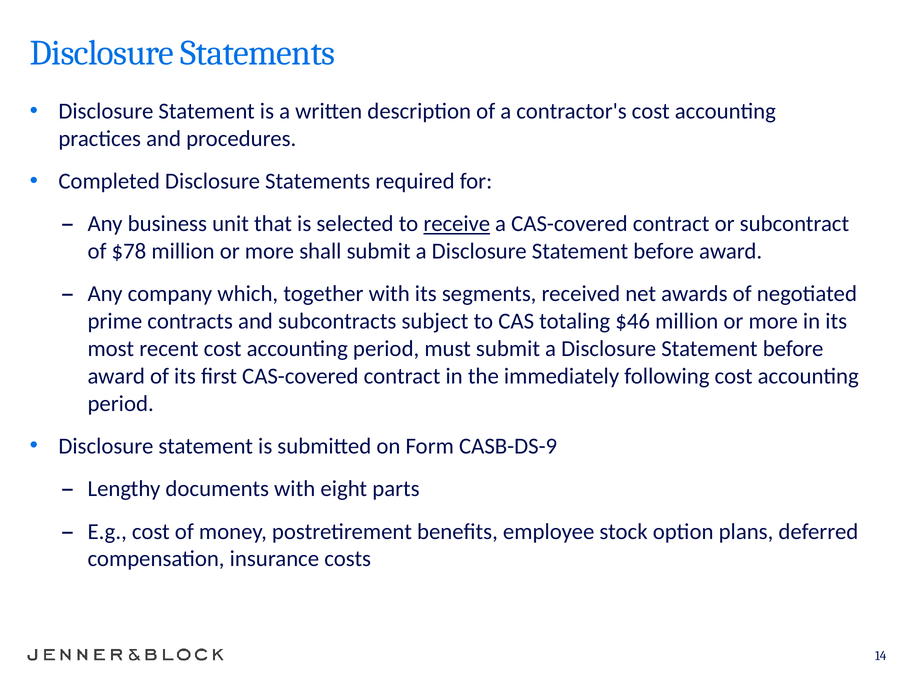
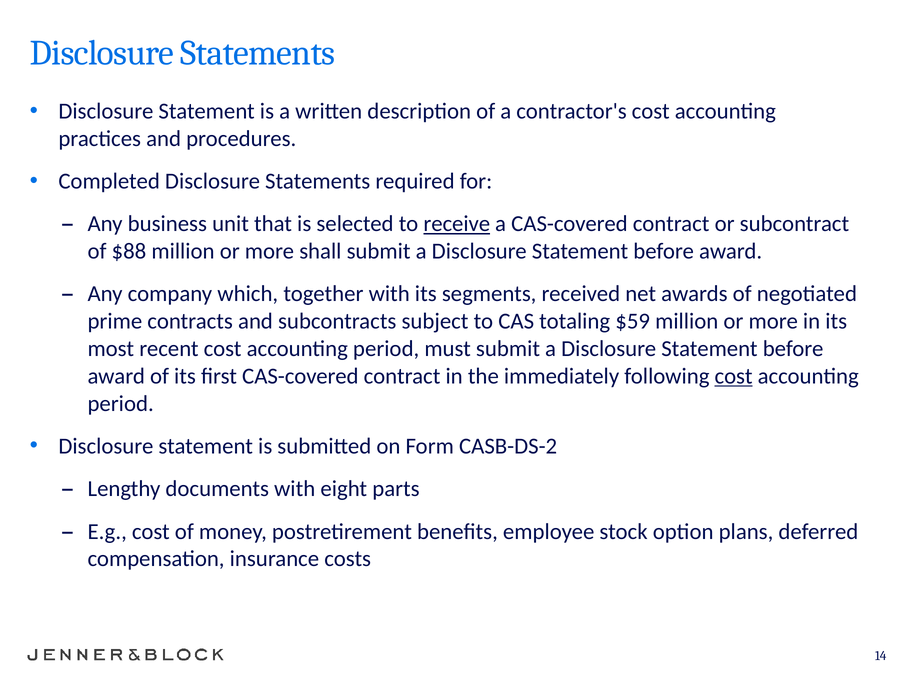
$78: $78 -> $88
$46: $46 -> $59
cost at (734, 376) underline: none -> present
CASB-DS-9: CASB-DS-9 -> CASB-DS-2
